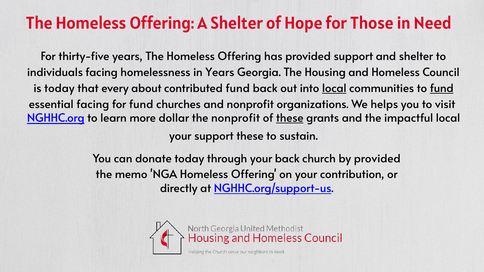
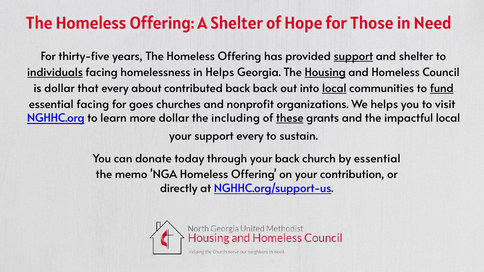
support at (353, 57) underline: none -> present
individuals underline: none -> present
in Years: Years -> Helps
Housing underline: none -> present
is today: today -> dollar
contributed fund: fund -> back
for fund: fund -> goes
the nonprofit: nonprofit -> including
support these: these -> every
by provided: provided -> essential
